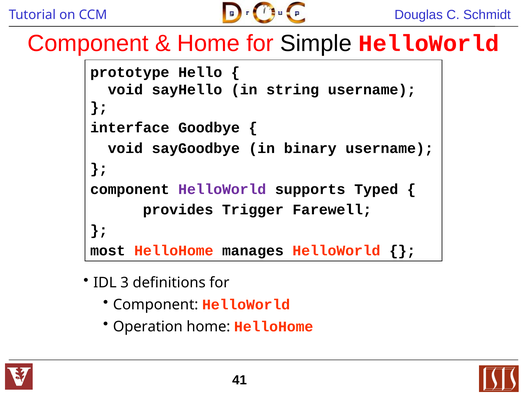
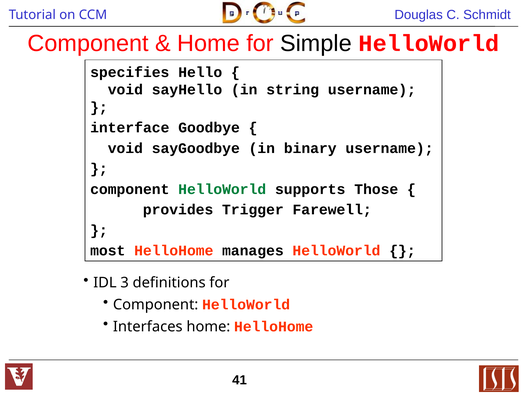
prototype: prototype -> specifies
HelloWorld at (222, 189) colour: purple -> green
Typed: Typed -> Those
Operation: Operation -> Interfaces
